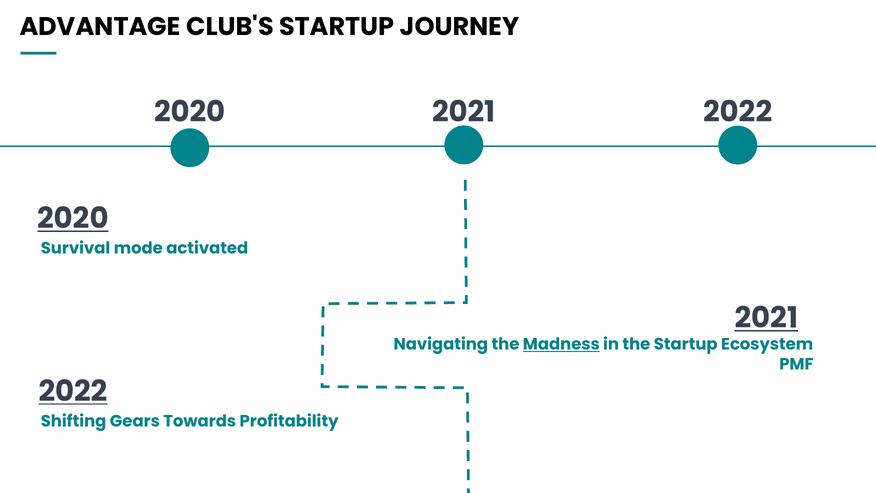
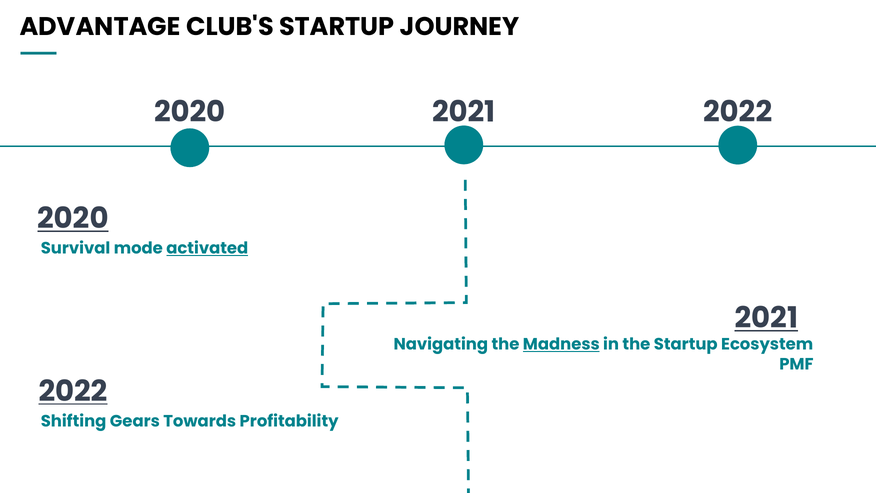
activated underline: none -> present
